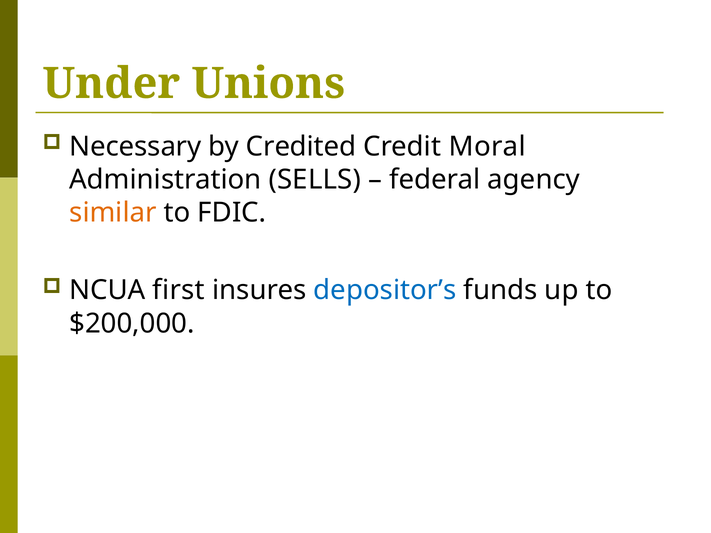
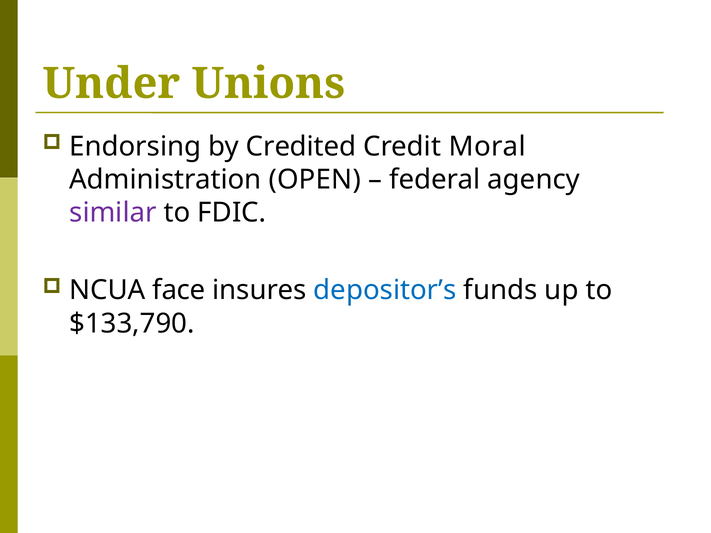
Necessary: Necessary -> Endorsing
SELLS: SELLS -> OPEN
similar colour: orange -> purple
first: first -> face
$200,000: $200,000 -> $133,790
